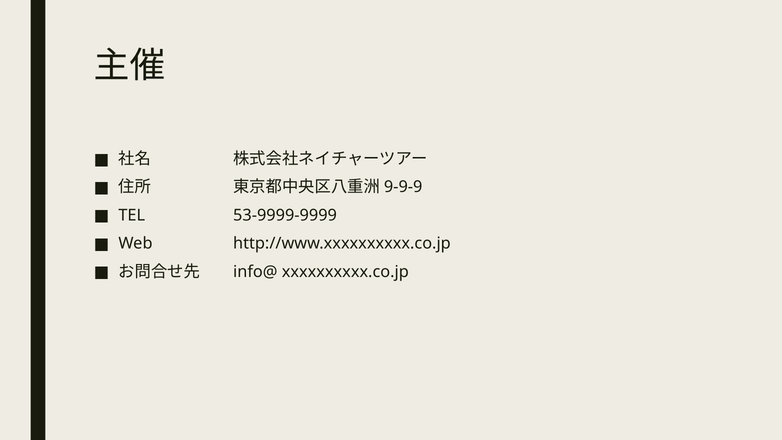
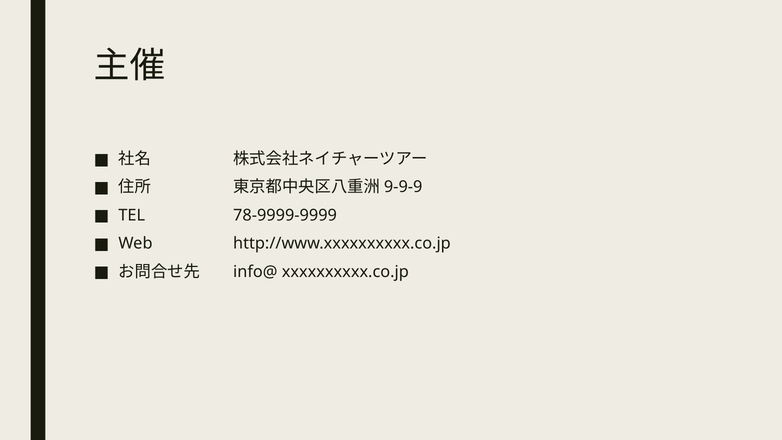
53-9999-9999: 53-9999-9999 -> 78-9999-9999
